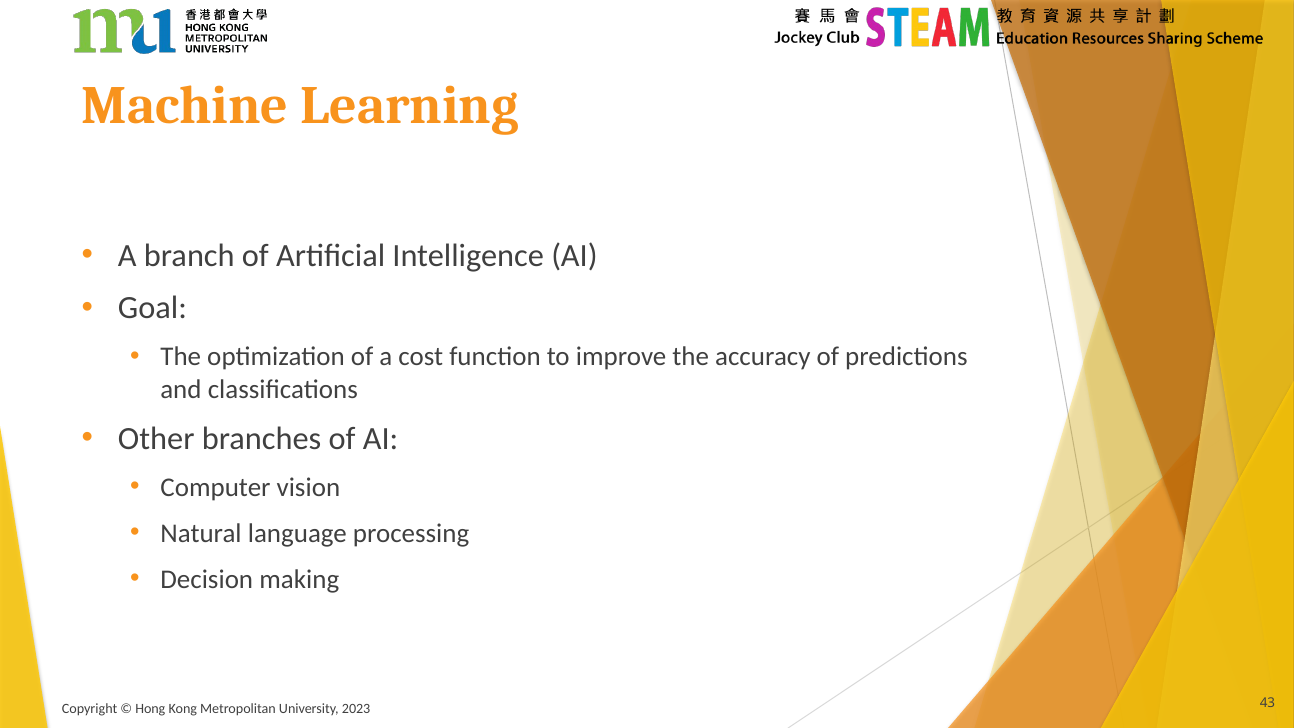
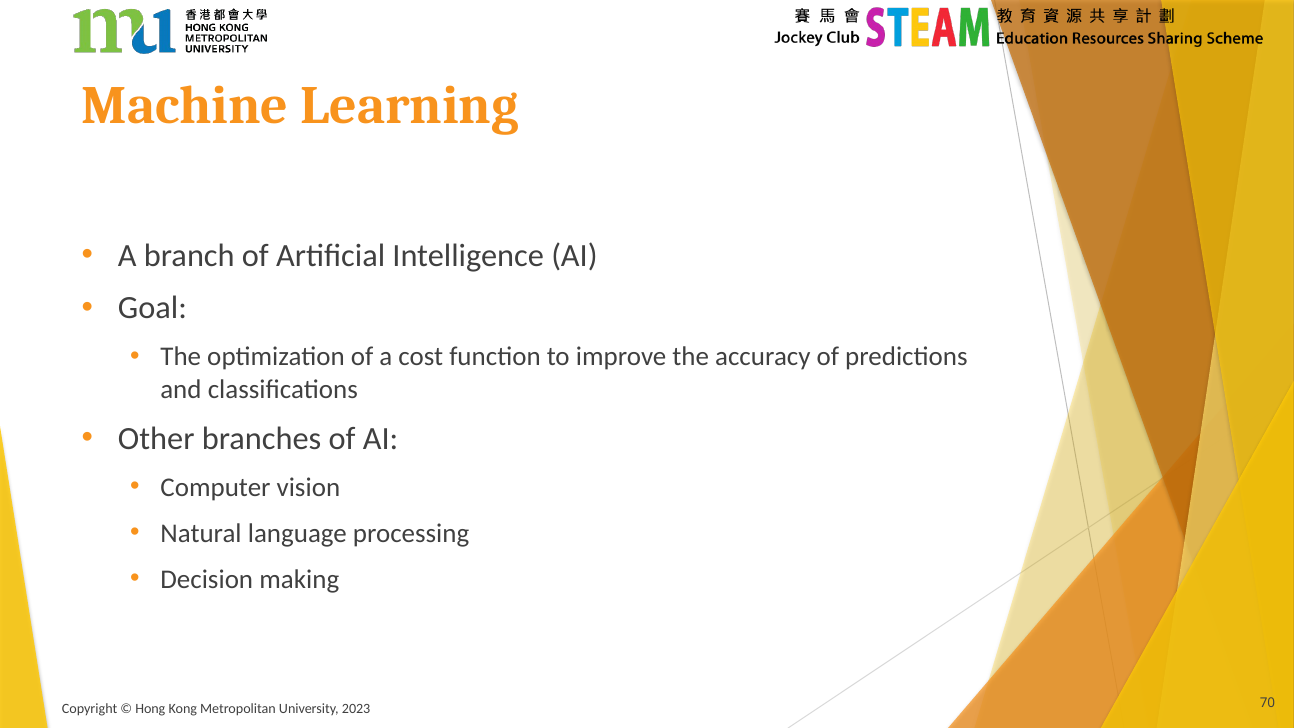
43: 43 -> 70
